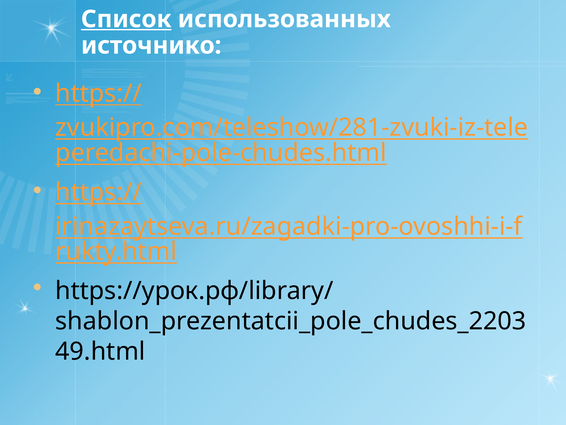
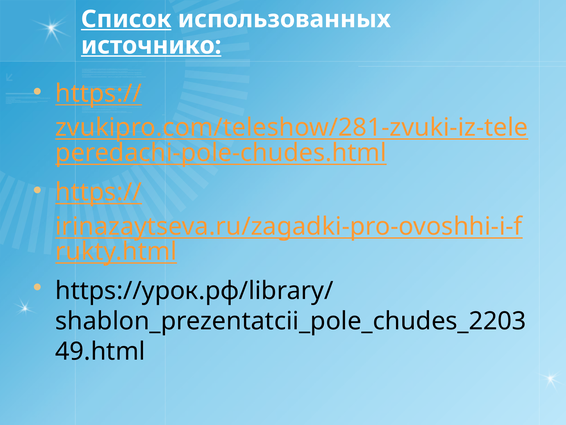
источнико underline: none -> present
